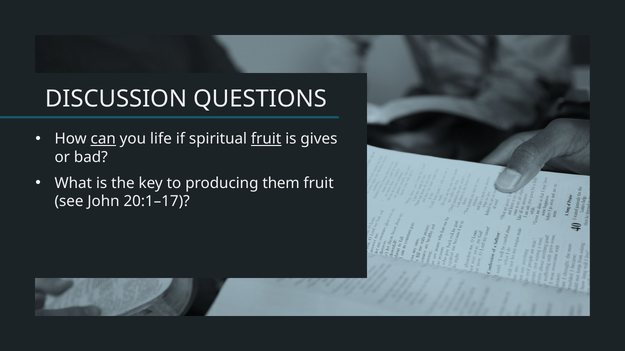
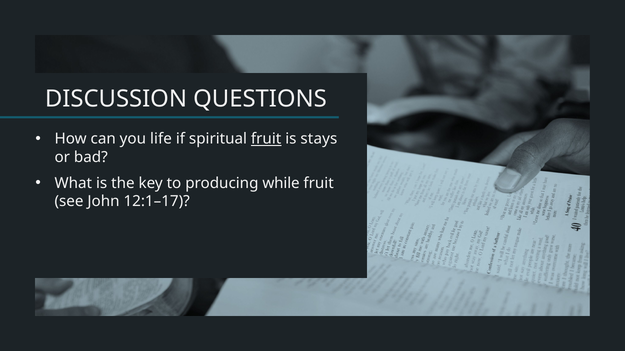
can underline: present -> none
gives: gives -> stays
them: them -> while
20:1–17: 20:1–17 -> 12:1–17
